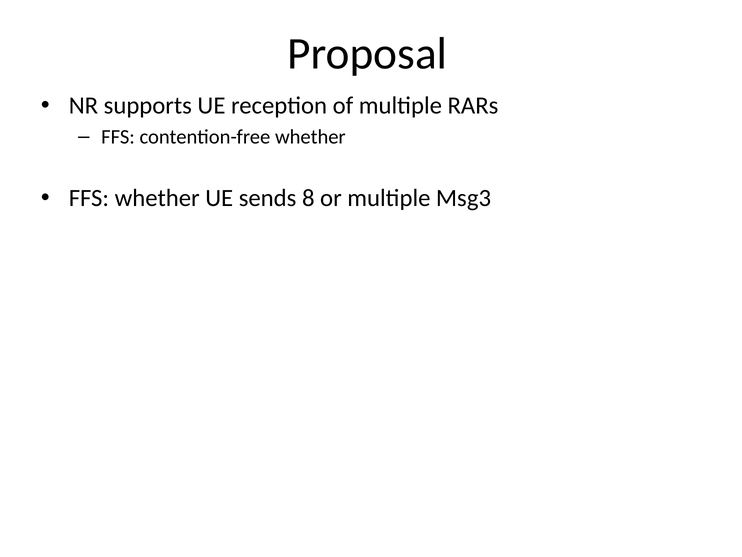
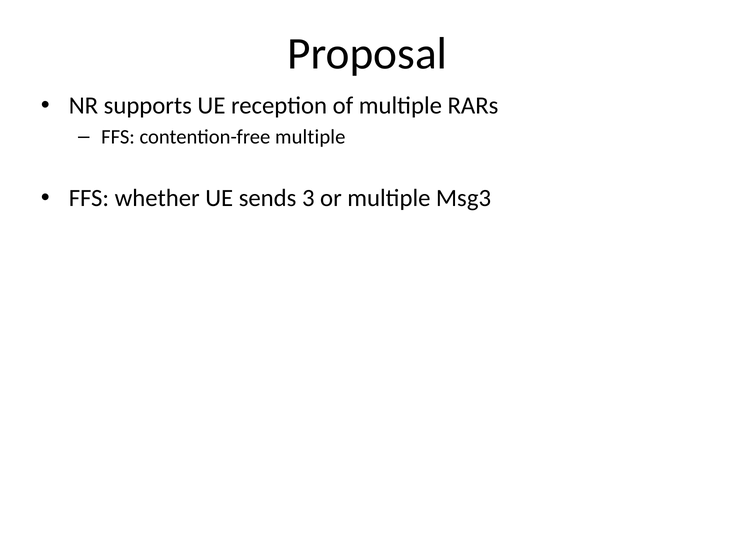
contention-free whether: whether -> multiple
8: 8 -> 3
